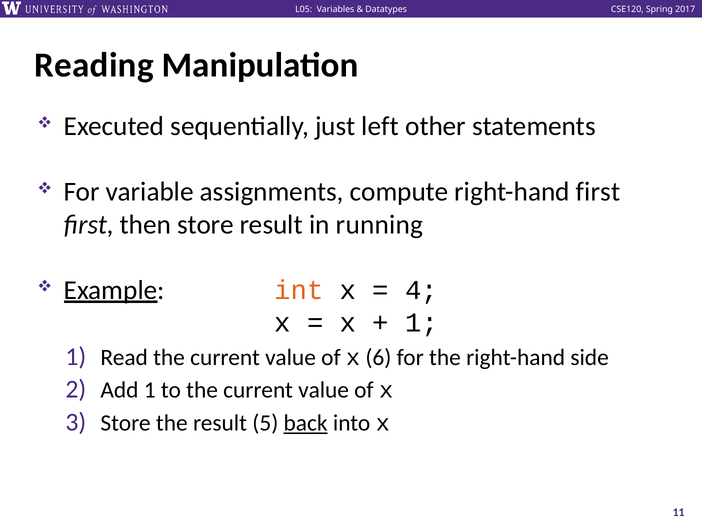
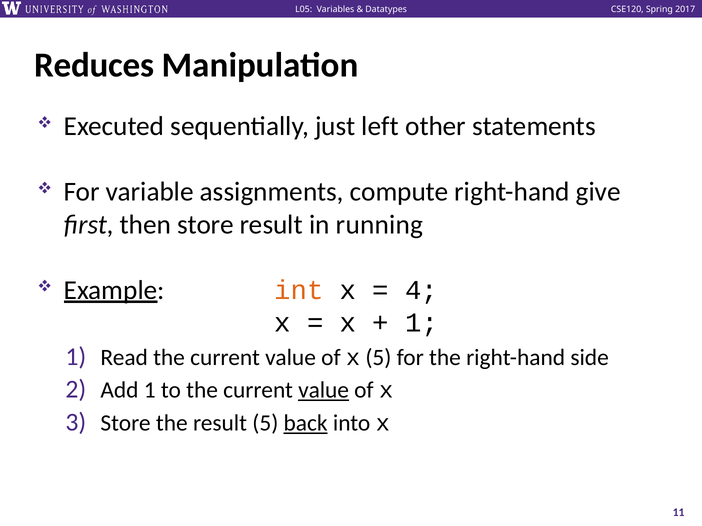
Reading: Reading -> Reduces
right-hand first: first -> give
x 6: 6 -> 5
value at (324, 391) underline: none -> present
